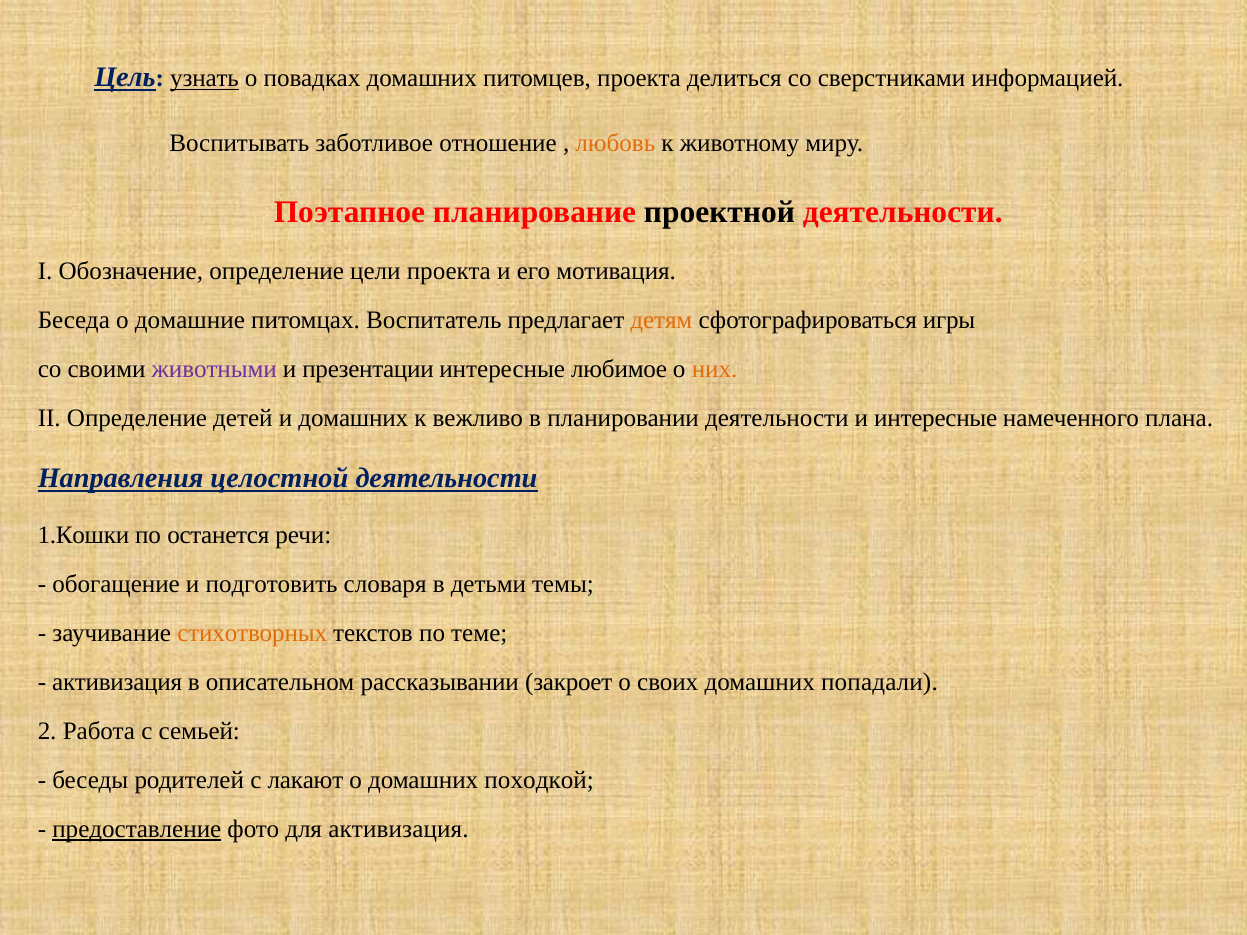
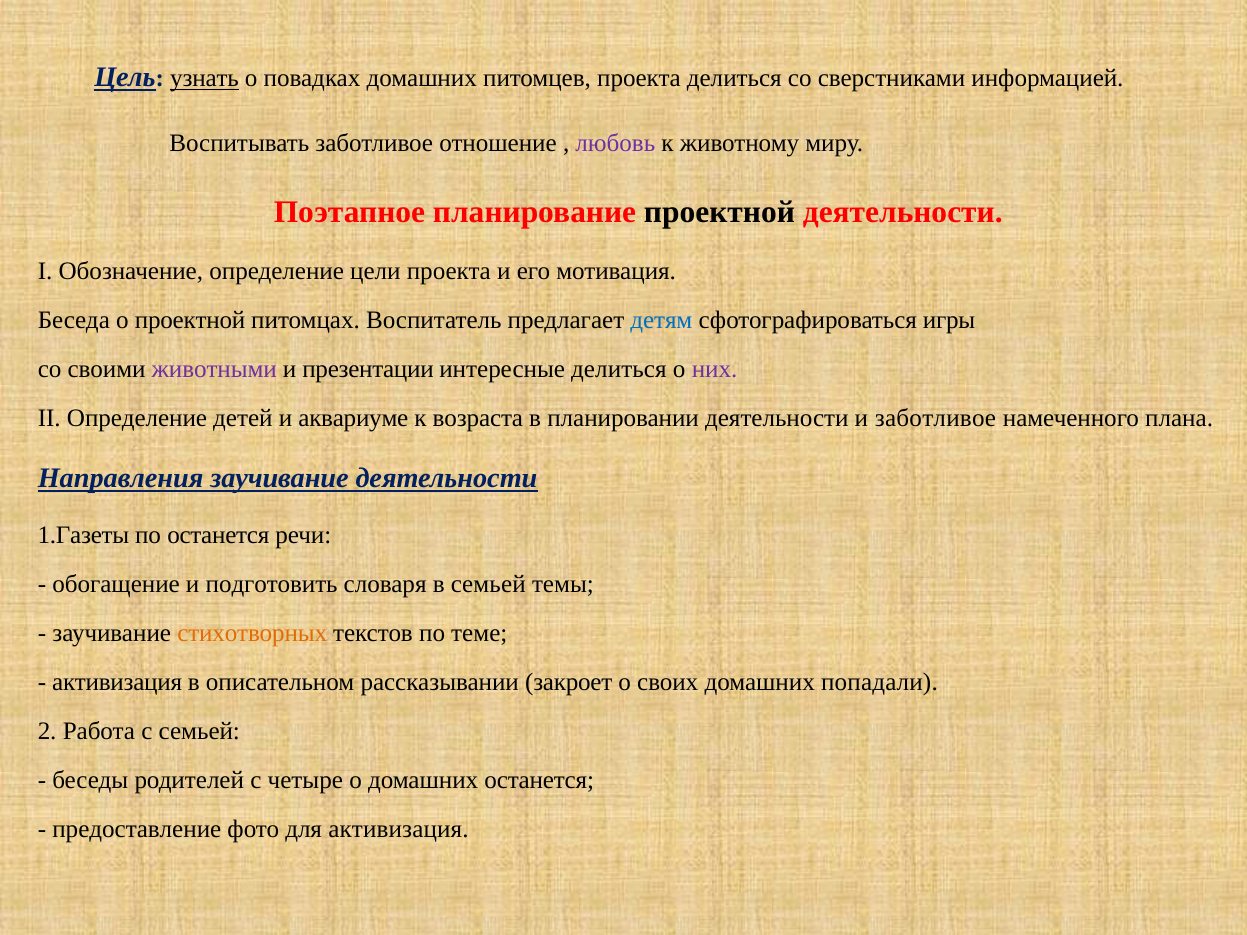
любовь colour: orange -> purple
о домашние: домашние -> проектной
детям colour: orange -> blue
интересные любимое: любимое -> делиться
них colour: orange -> purple
и домашних: домашних -> аквариуме
вежливо: вежливо -> возраста
и интересные: интересные -> заботливое
Направления целостной: целостной -> заучивание
1.Кошки: 1.Кошки -> 1.Газеты
в детьми: детьми -> семьей
лакают: лакают -> четыре
домашних походкой: походкой -> останется
предоставление underline: present -> none
